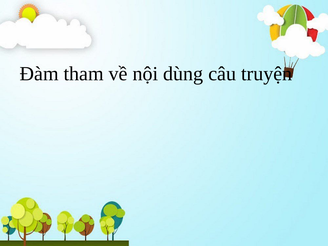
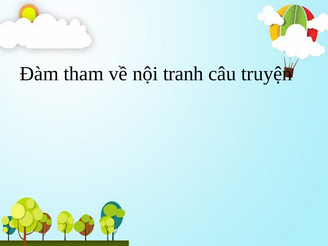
dùng: dùng -> tranh
